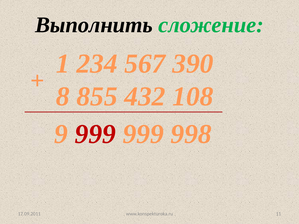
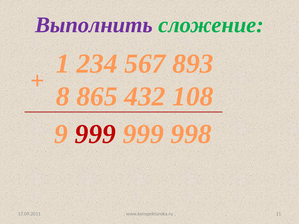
Выполнить colour: black -> purple
390: 390 -> 893
855: 855 -> 865
